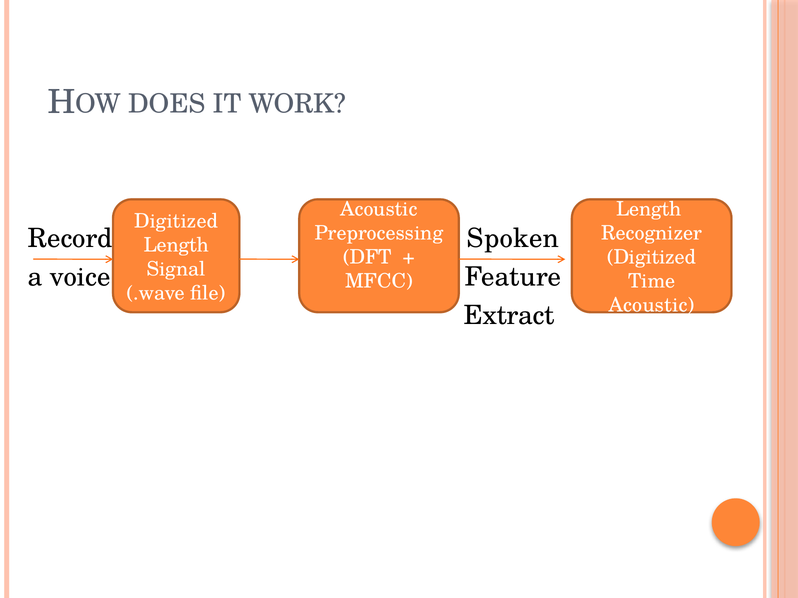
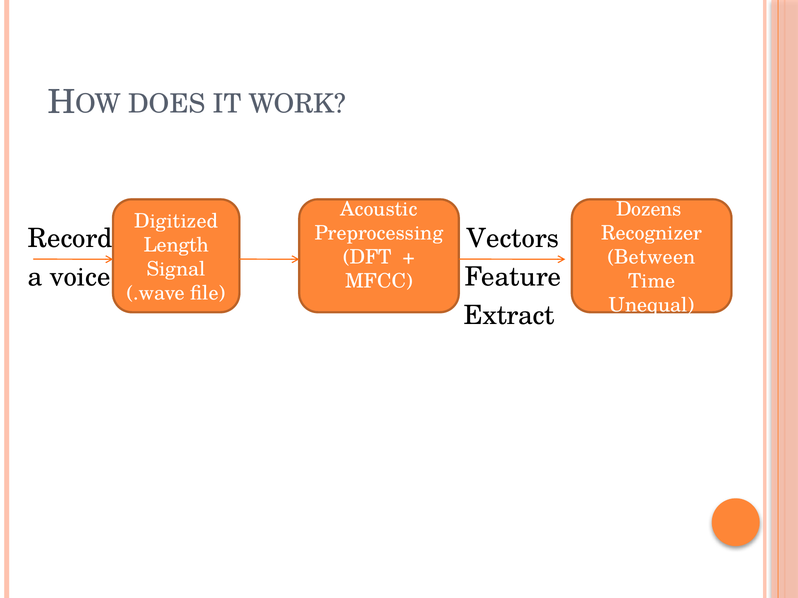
Length at (649, 209): Length -> Dozens
Spoken: Spoken -> Vectors
Digitized at (652, 257): Digitized -> Between
Acoustic at (652, 305): Acoustic -> Unequal
